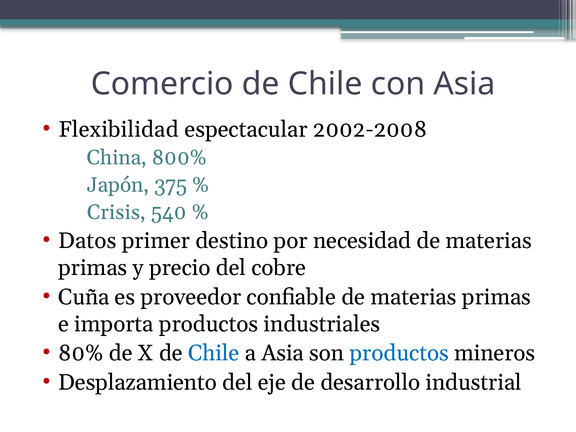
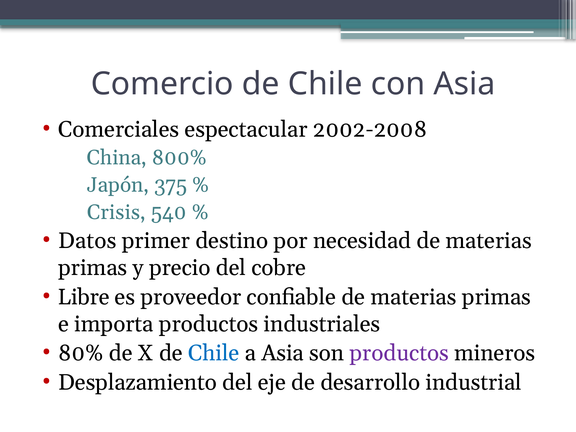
Flexibilidad: Flexibilidad -> Comerciales
Cuña: Cuña -> Libre
productos at (399, 353) colour: blue -> purple
